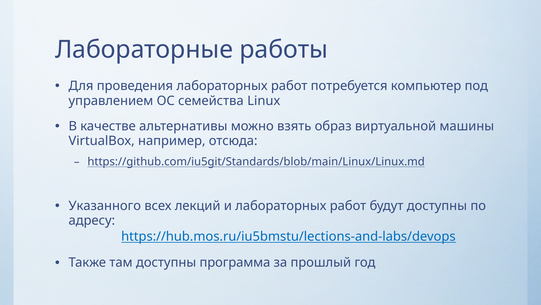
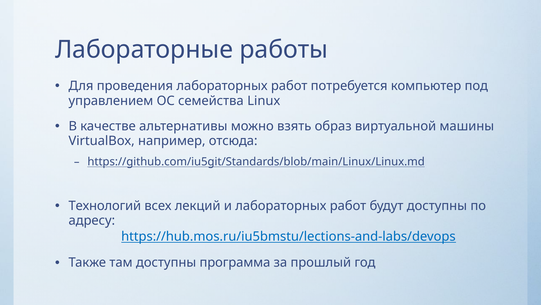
Указанного: Указанного -> Технологий
